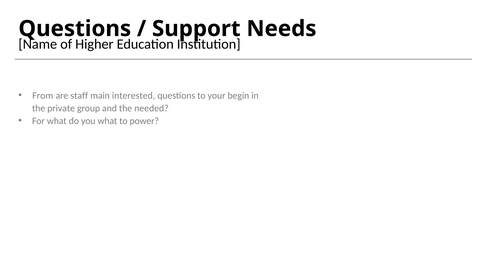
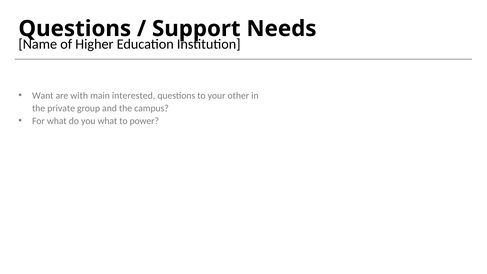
From: From -> Want
staff: staff -> with
begin: begin -> other
needed: needed -> campus
